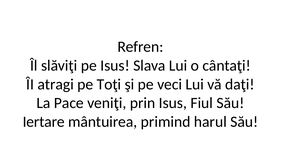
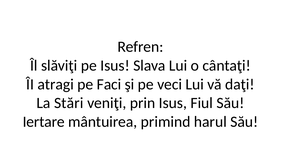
Toţi: Toţi -> Faci
Pace: Pace -> Stări
